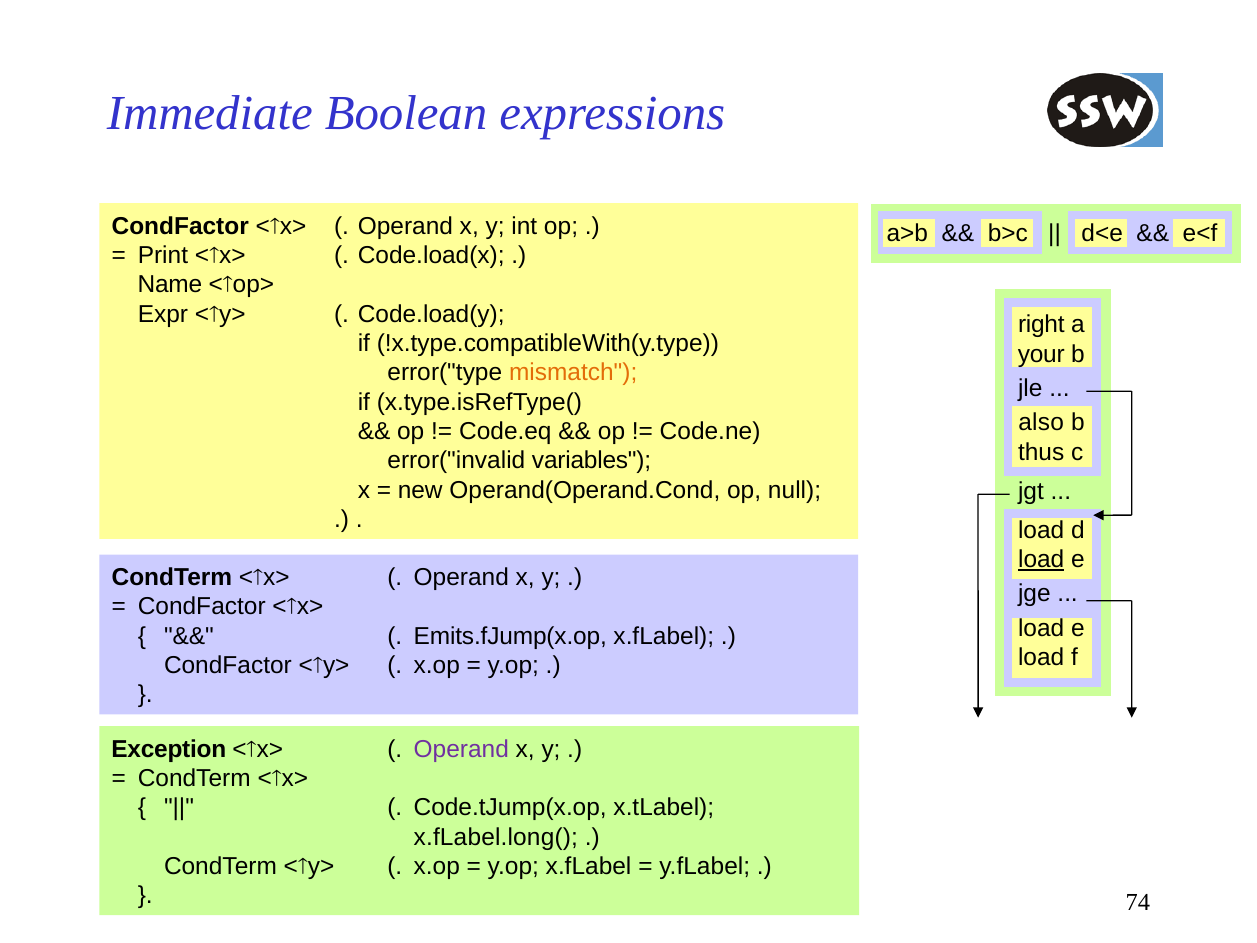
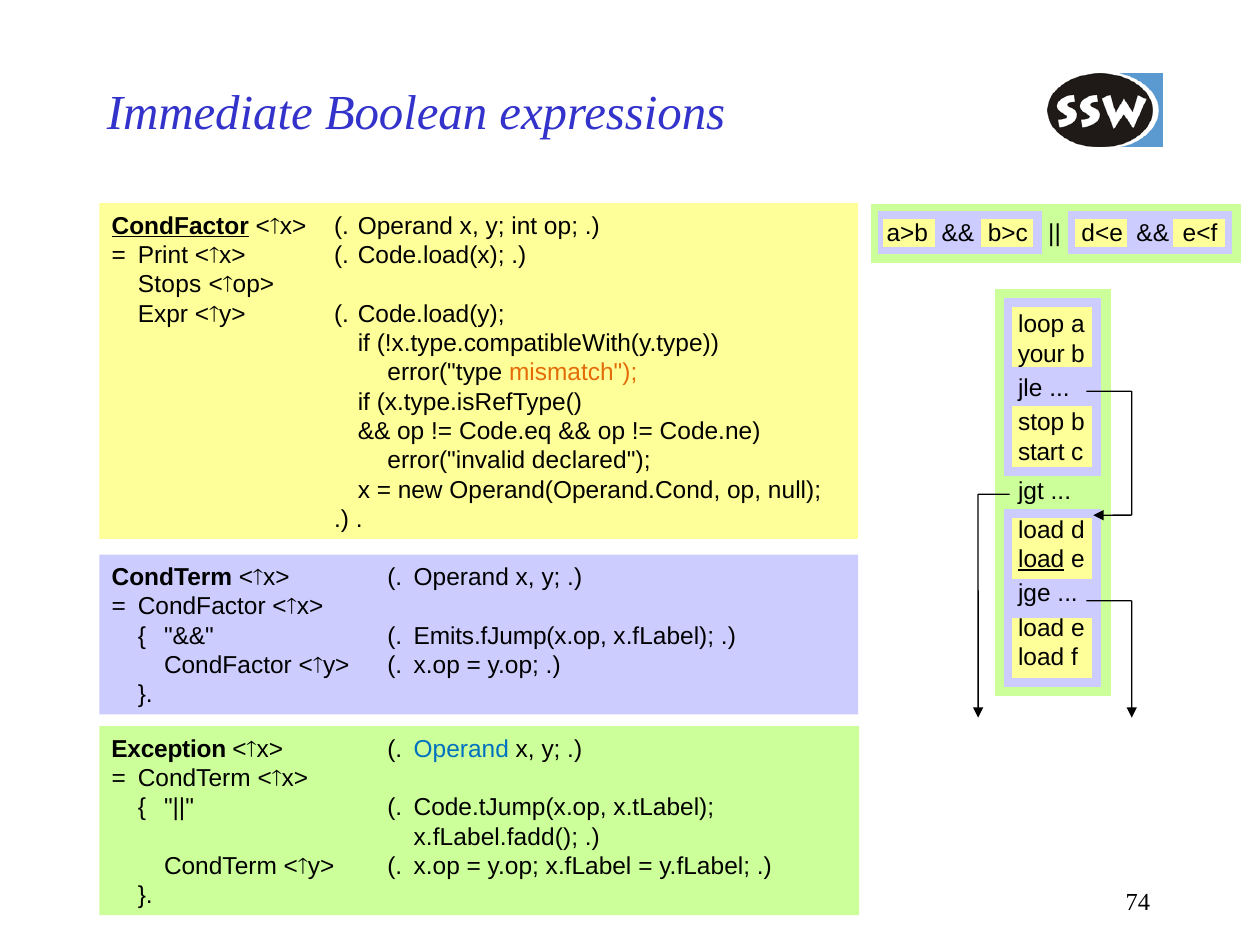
CondFactor at (180, 226) underline: none -> present
Name: Name -> Stops
right: right -> loop
also: also -> stop
thus: thus -> start
variables: variables -> declared
Operand at (461, 749) colour: purple -> blue
x.fLabel.long(: x.fLabel.long( -> x.fLabel.fadd(
